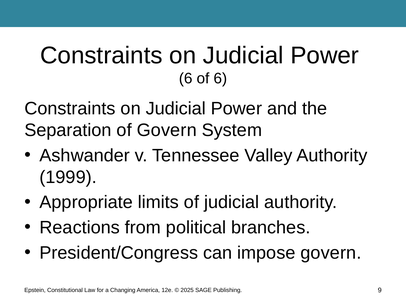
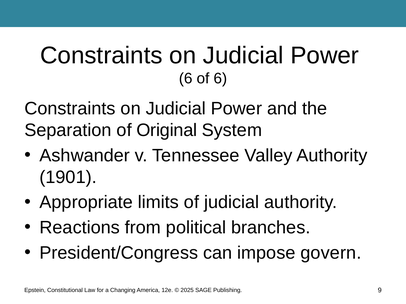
of Govern: Govern -> Original
1999: 1999 -> 1901
